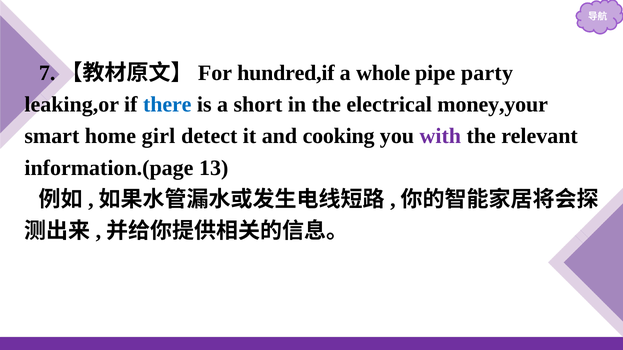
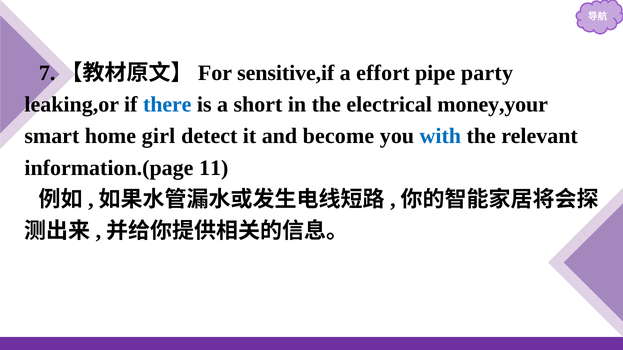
hundred,if: hundred,if -> sensitive,if
whole: whole -> effort
cooking: cooking -> become
with colour: purple -> blue
13: 13 -> 11
